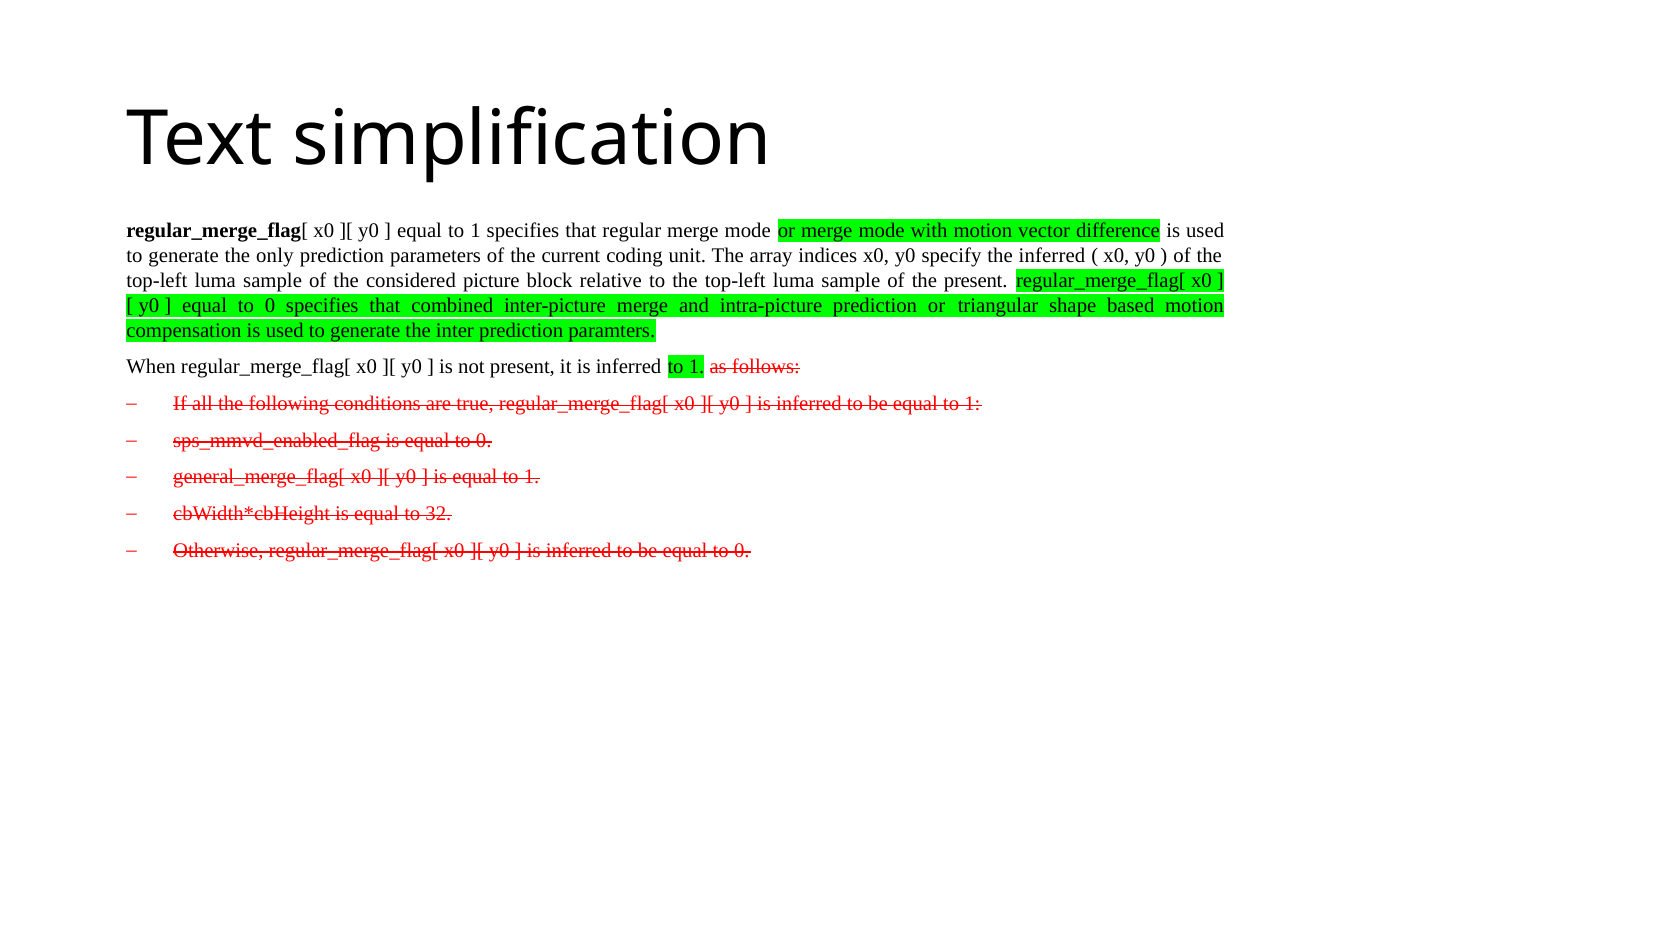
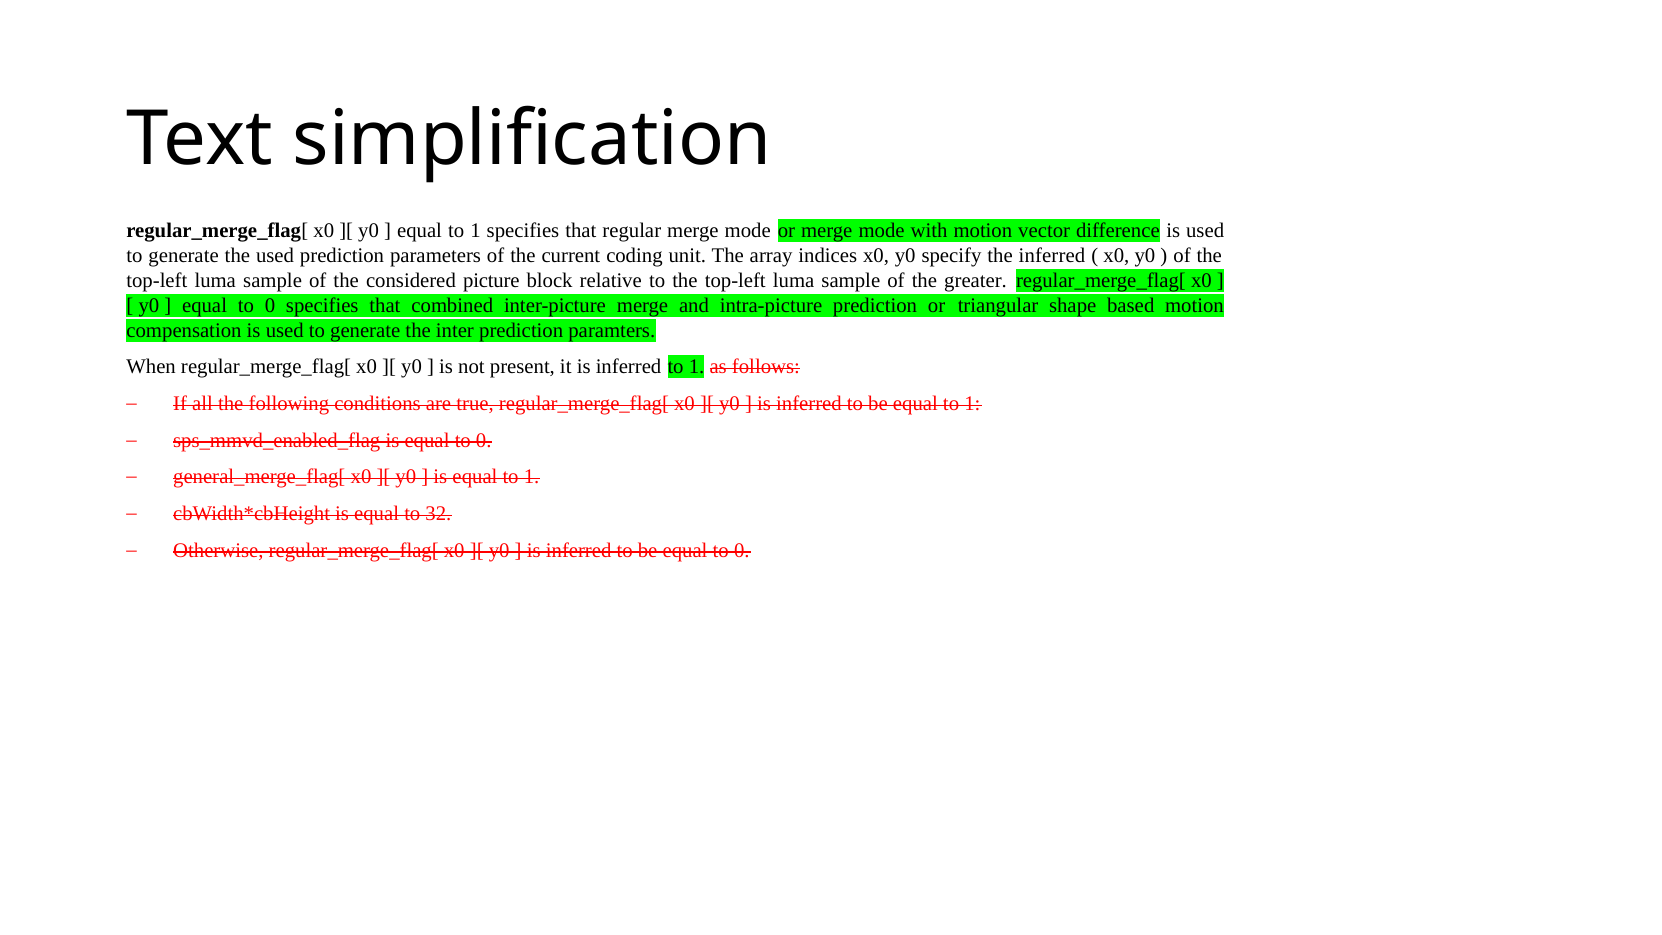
the only: only -> used
the present: present -> greater
